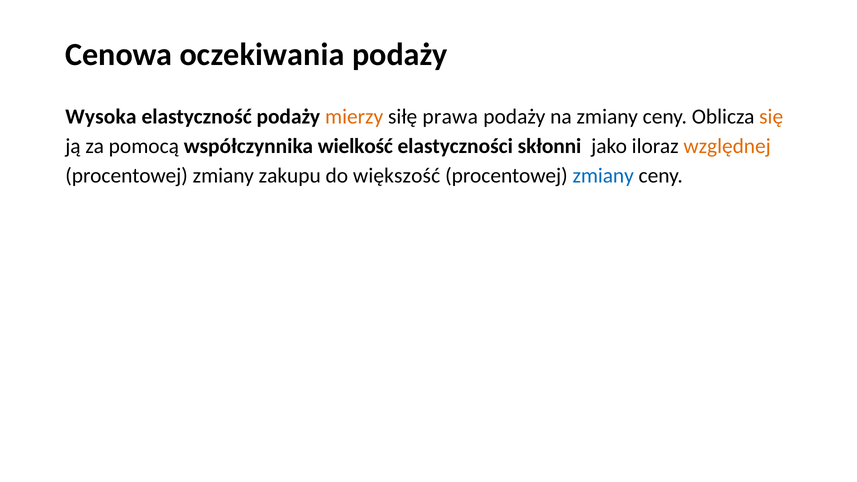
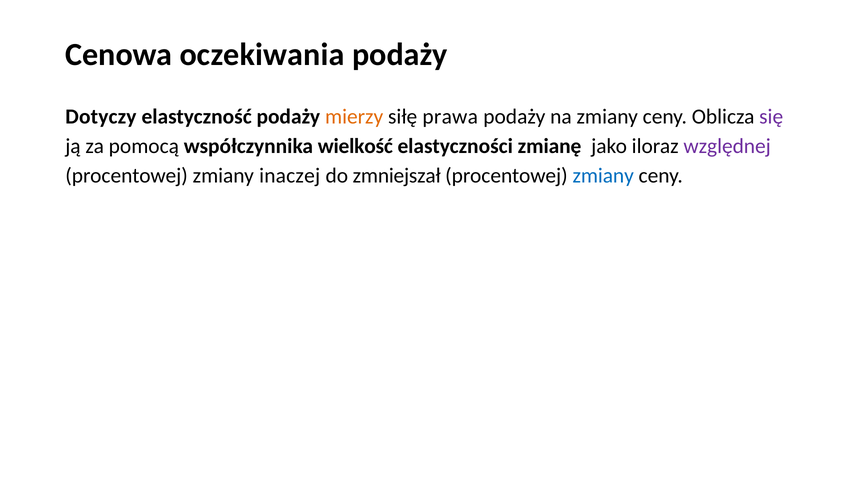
Wysoka: Wysoka -> Dotyczy
się colour: orange -> purple
skłonni: skłonni -> zmianę
względnej colour: orange -> purple
zakupu: zakupu -> inaczej
większość: większość -> zmniejszał
